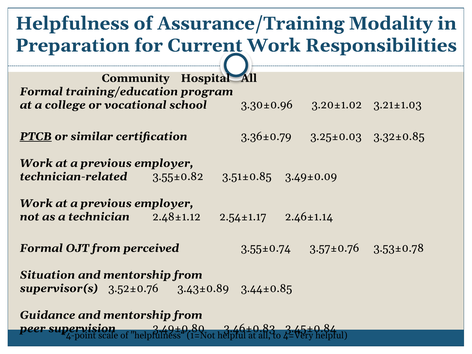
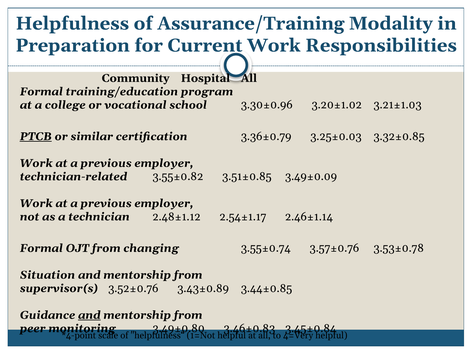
perceived: perceived -> changing
and at (89, 315) underline: none -> present
supervision: supervision -> monitoring
